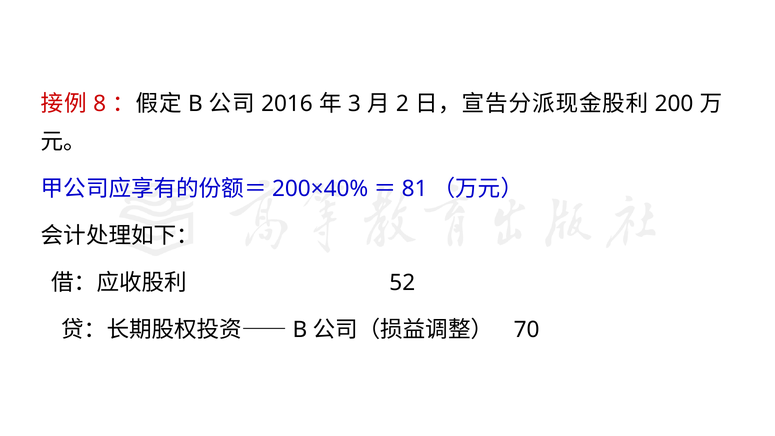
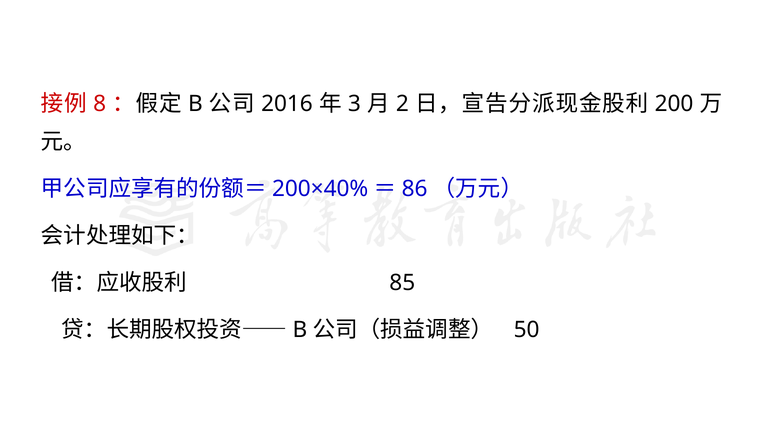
81: 81 -> 86
52: 52 -> 85
70: 70 -> 50
